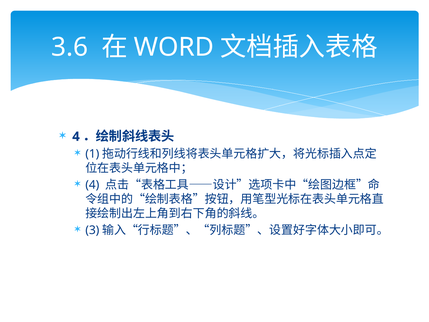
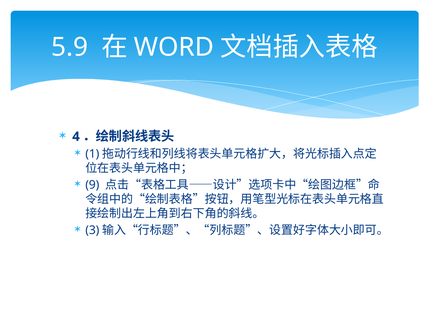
3.6: 3.6 -> 5.9
4 at (92, 185): 4 -> 9
